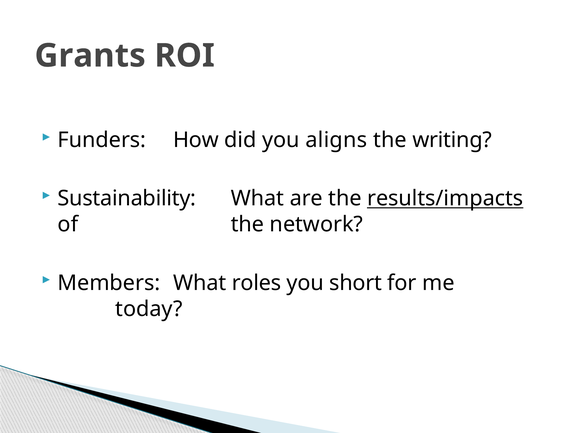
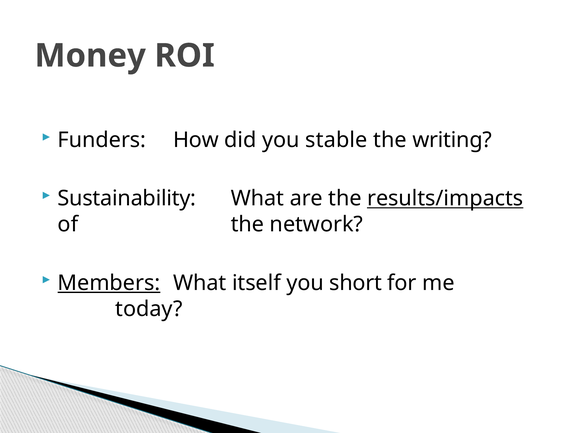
Grants: Grants -> Money
aligns: aligns -> stable
Members underline: none -> present
roles: roles -> itself
